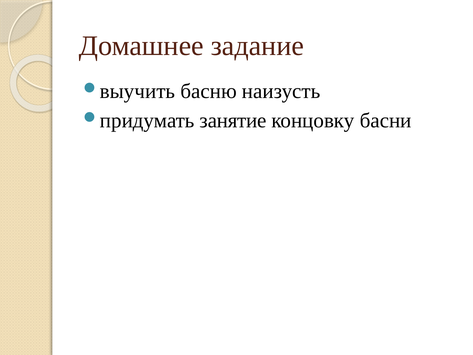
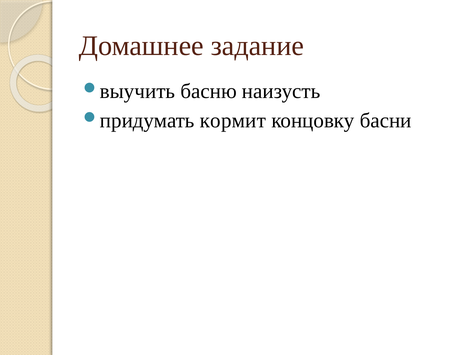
занятие: занятие -> кормит
